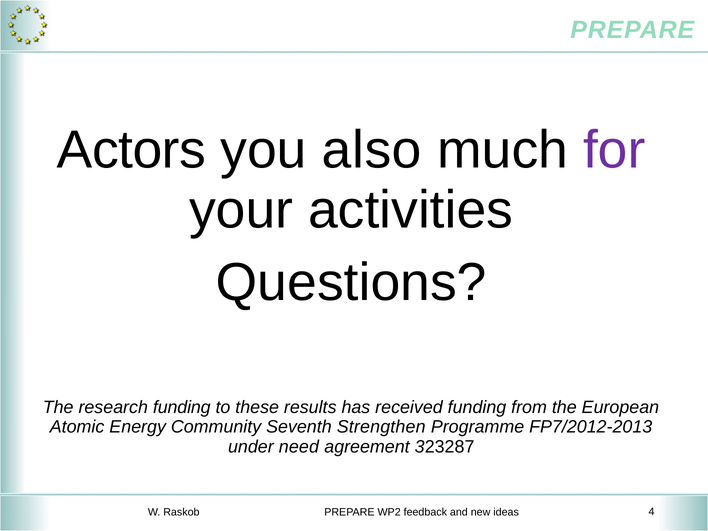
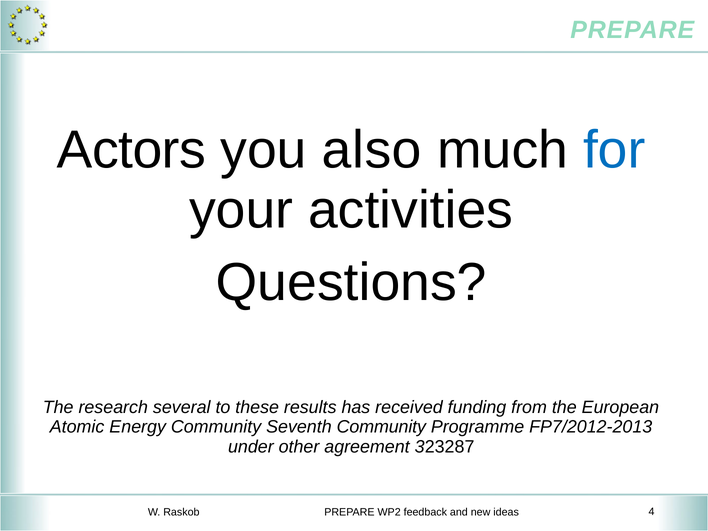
for colour: purple -> blue
research funding: funding -> several
Seventh Strengthen: Strengthen -> Community
need: need -> other
